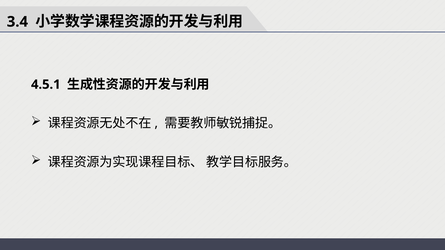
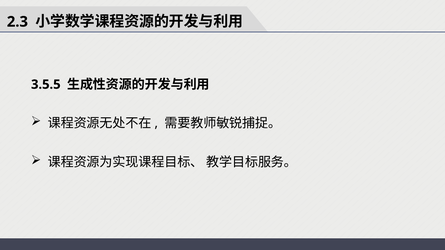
3.4: 3.4 -> 2.3
4.5.1: 4.5.1 -> 3.5.5
